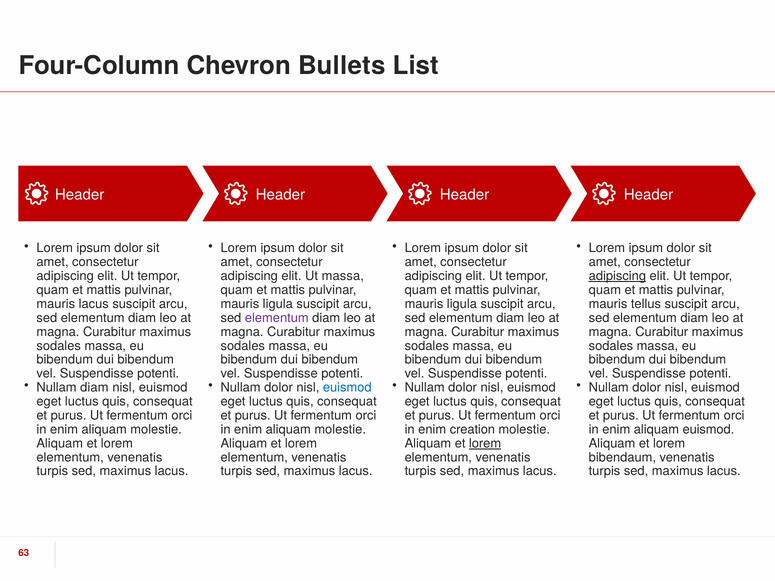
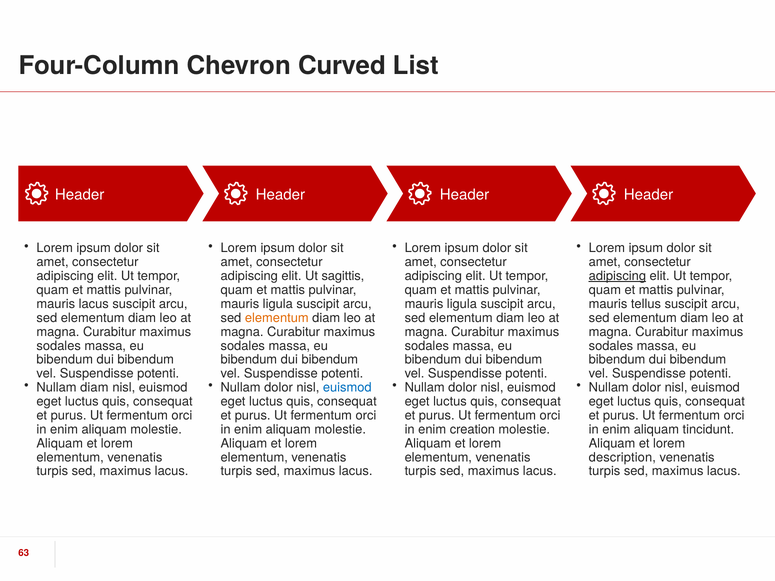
Bullets: Bullets -> Curved
Ut massa: massa -> sagittis
elementum at (277, 318) colour: purple -> orange
aliquam euismod: euismod -> tincidunt
lorem at (485, 444) underline: present -> none
bibendaum: bibendaum -> description
